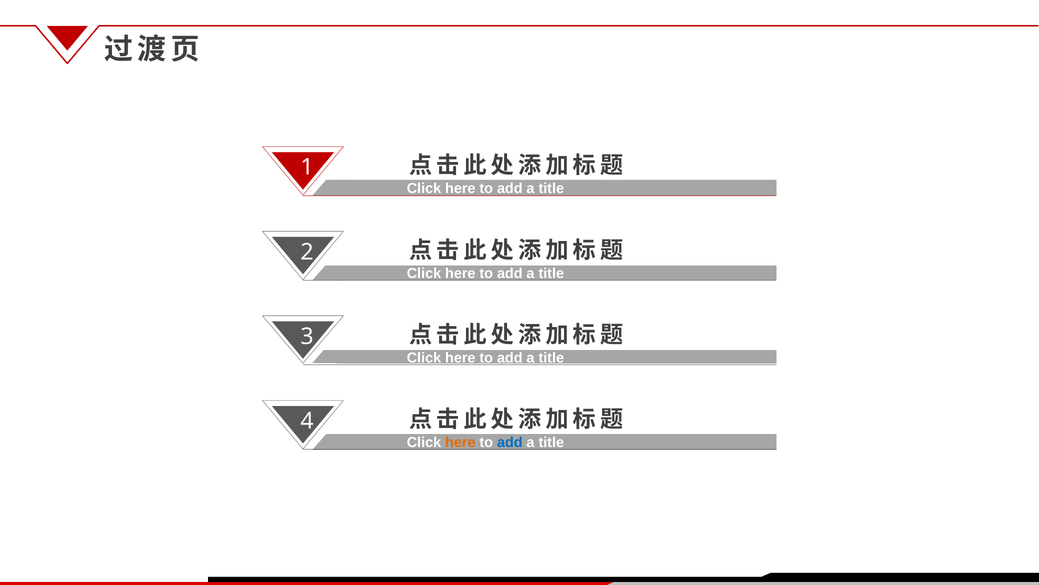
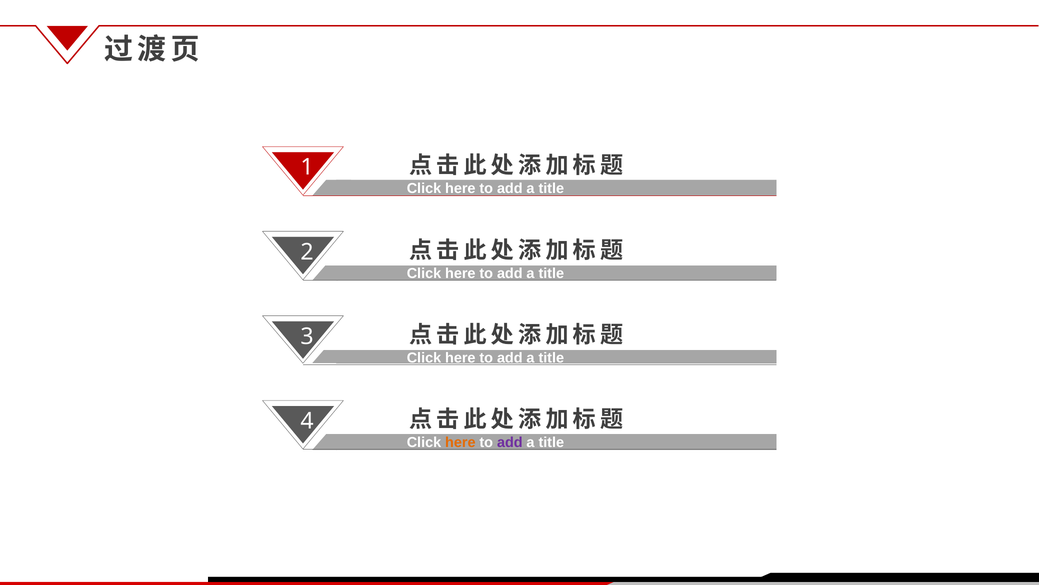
add at (510, 442) colour: blue -> purple
